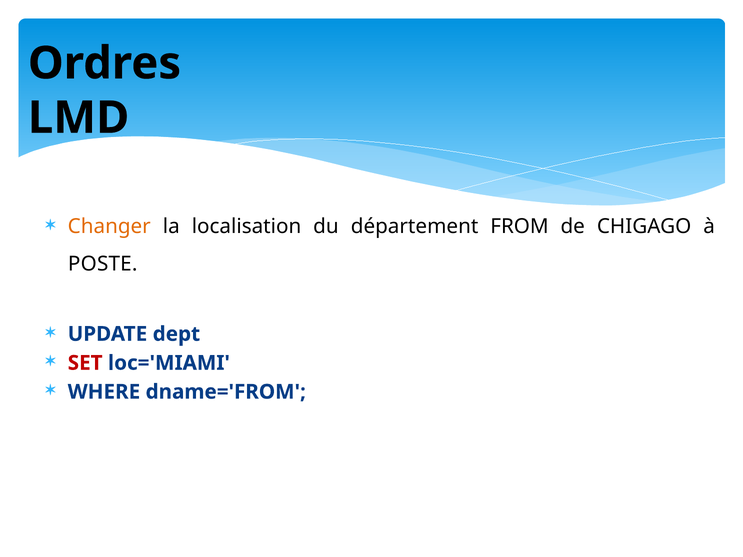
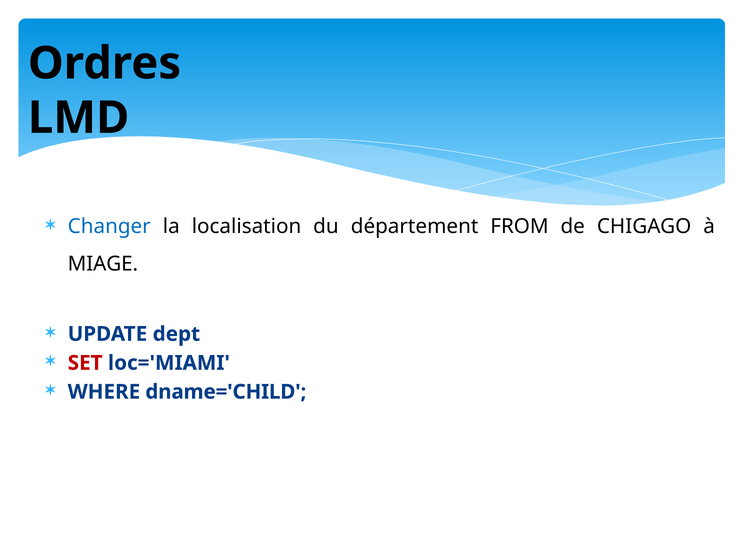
Changer colour: orange -> blue
POSTE: POSTE -> MIAGE
dname='FROM: dname='FROM -> dname='CHILD
